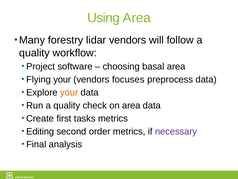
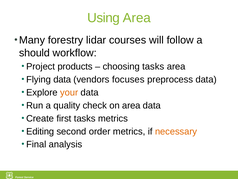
lidar vendors: vendors -> courses
quality at (34, 53): quality -> should
software: software -> products
choosing basal: basal -> tasks
Flying your: your -> data
necessary colour: purple -> orange
